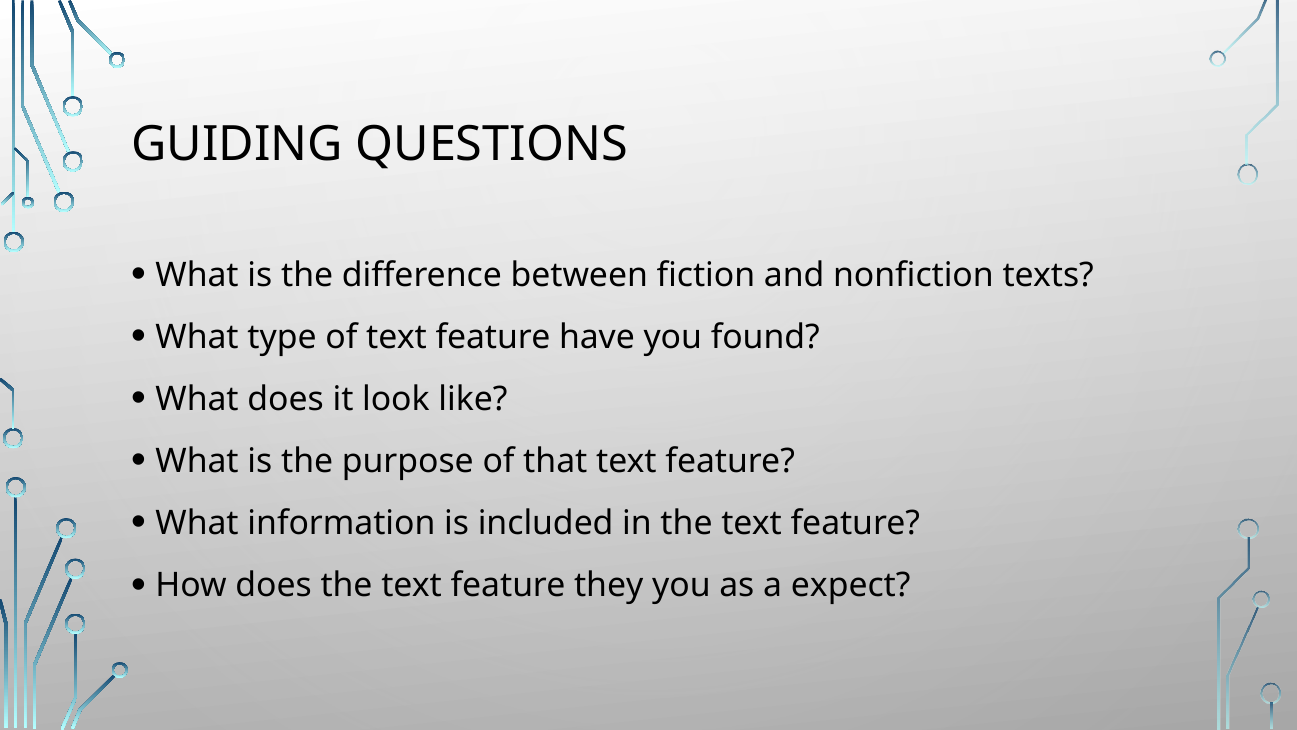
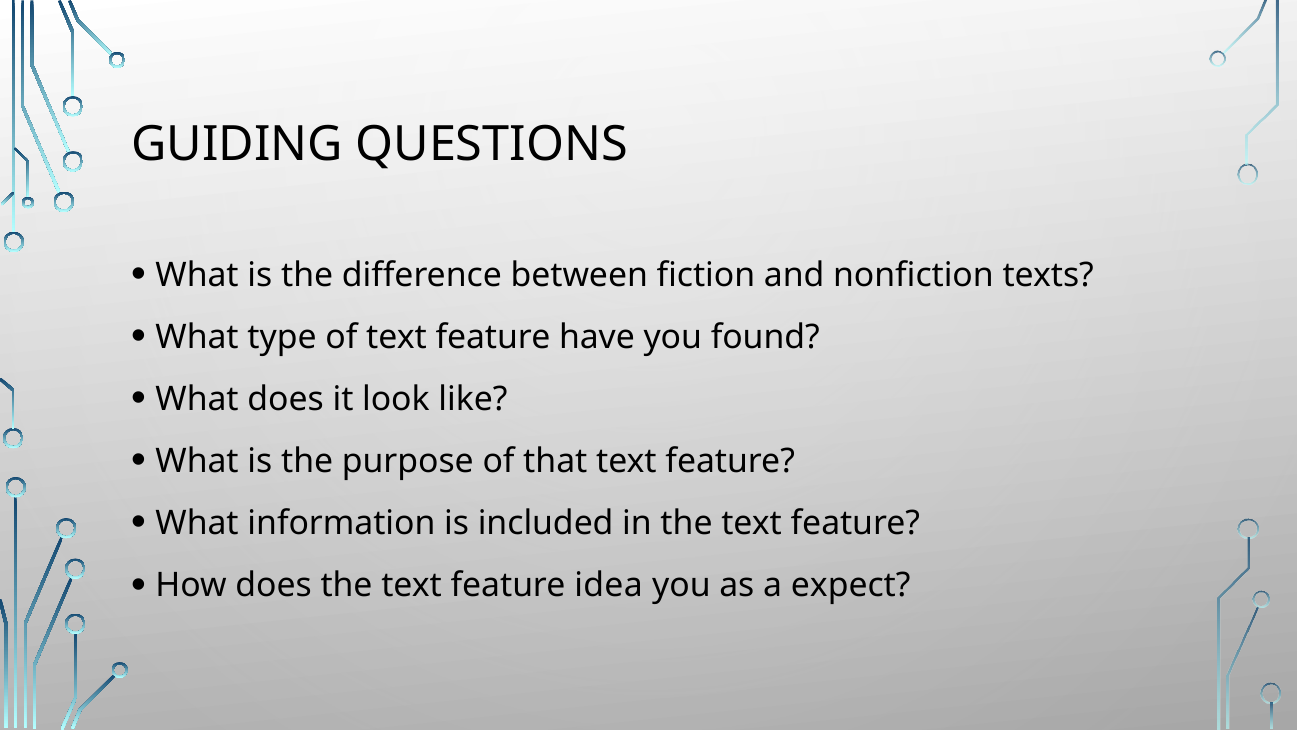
they: they -> idea
